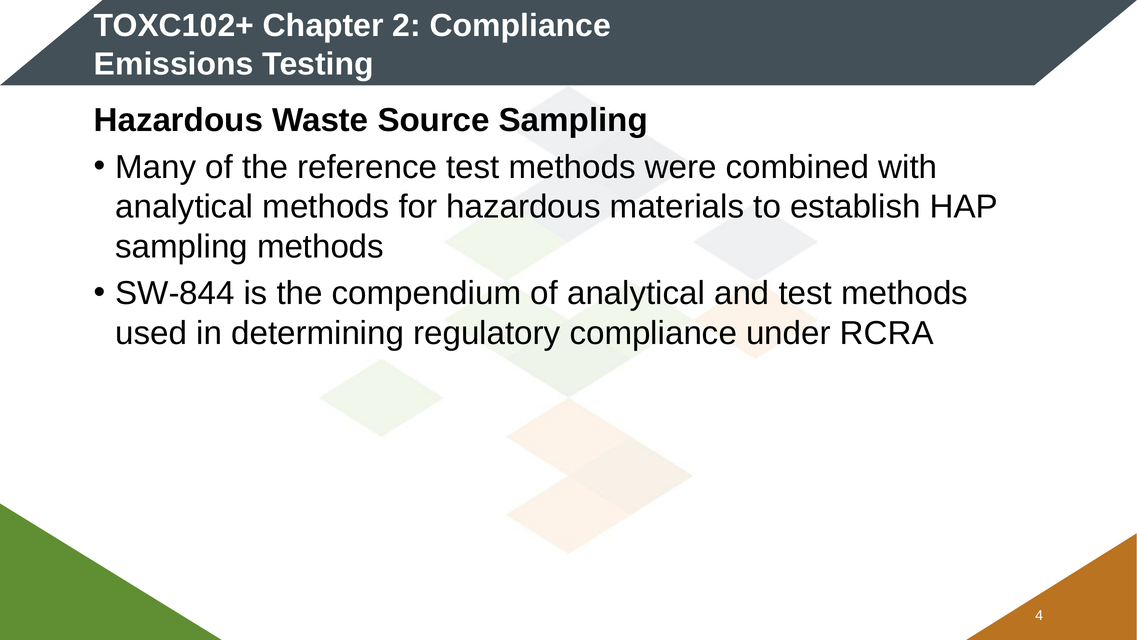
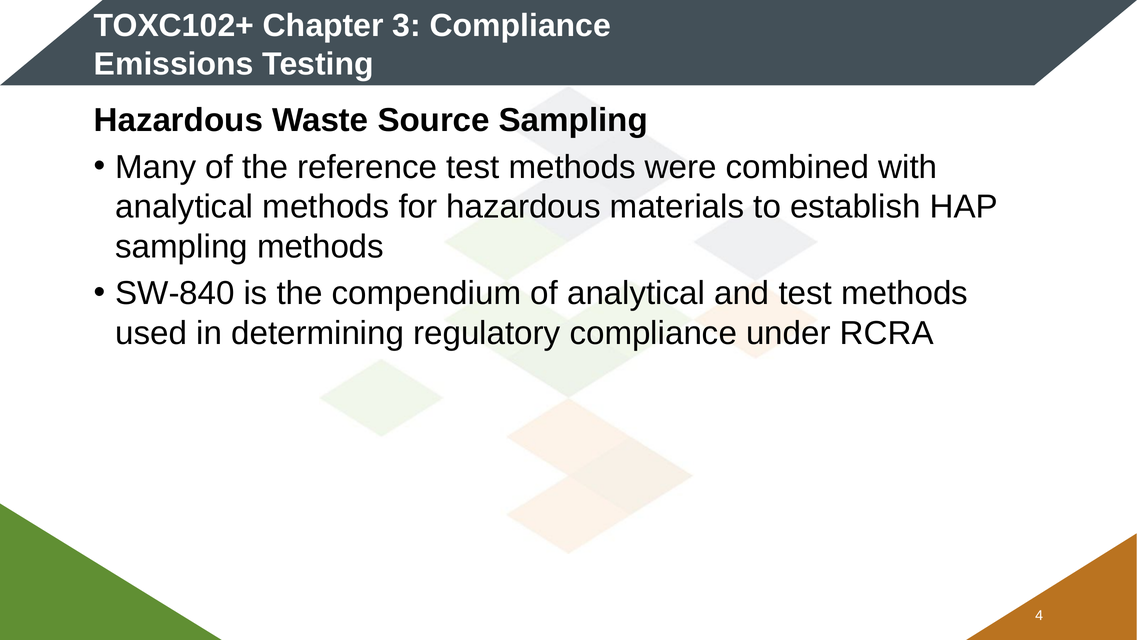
2: 2 -> 3
SW-844: SW-844 -> SW-840
